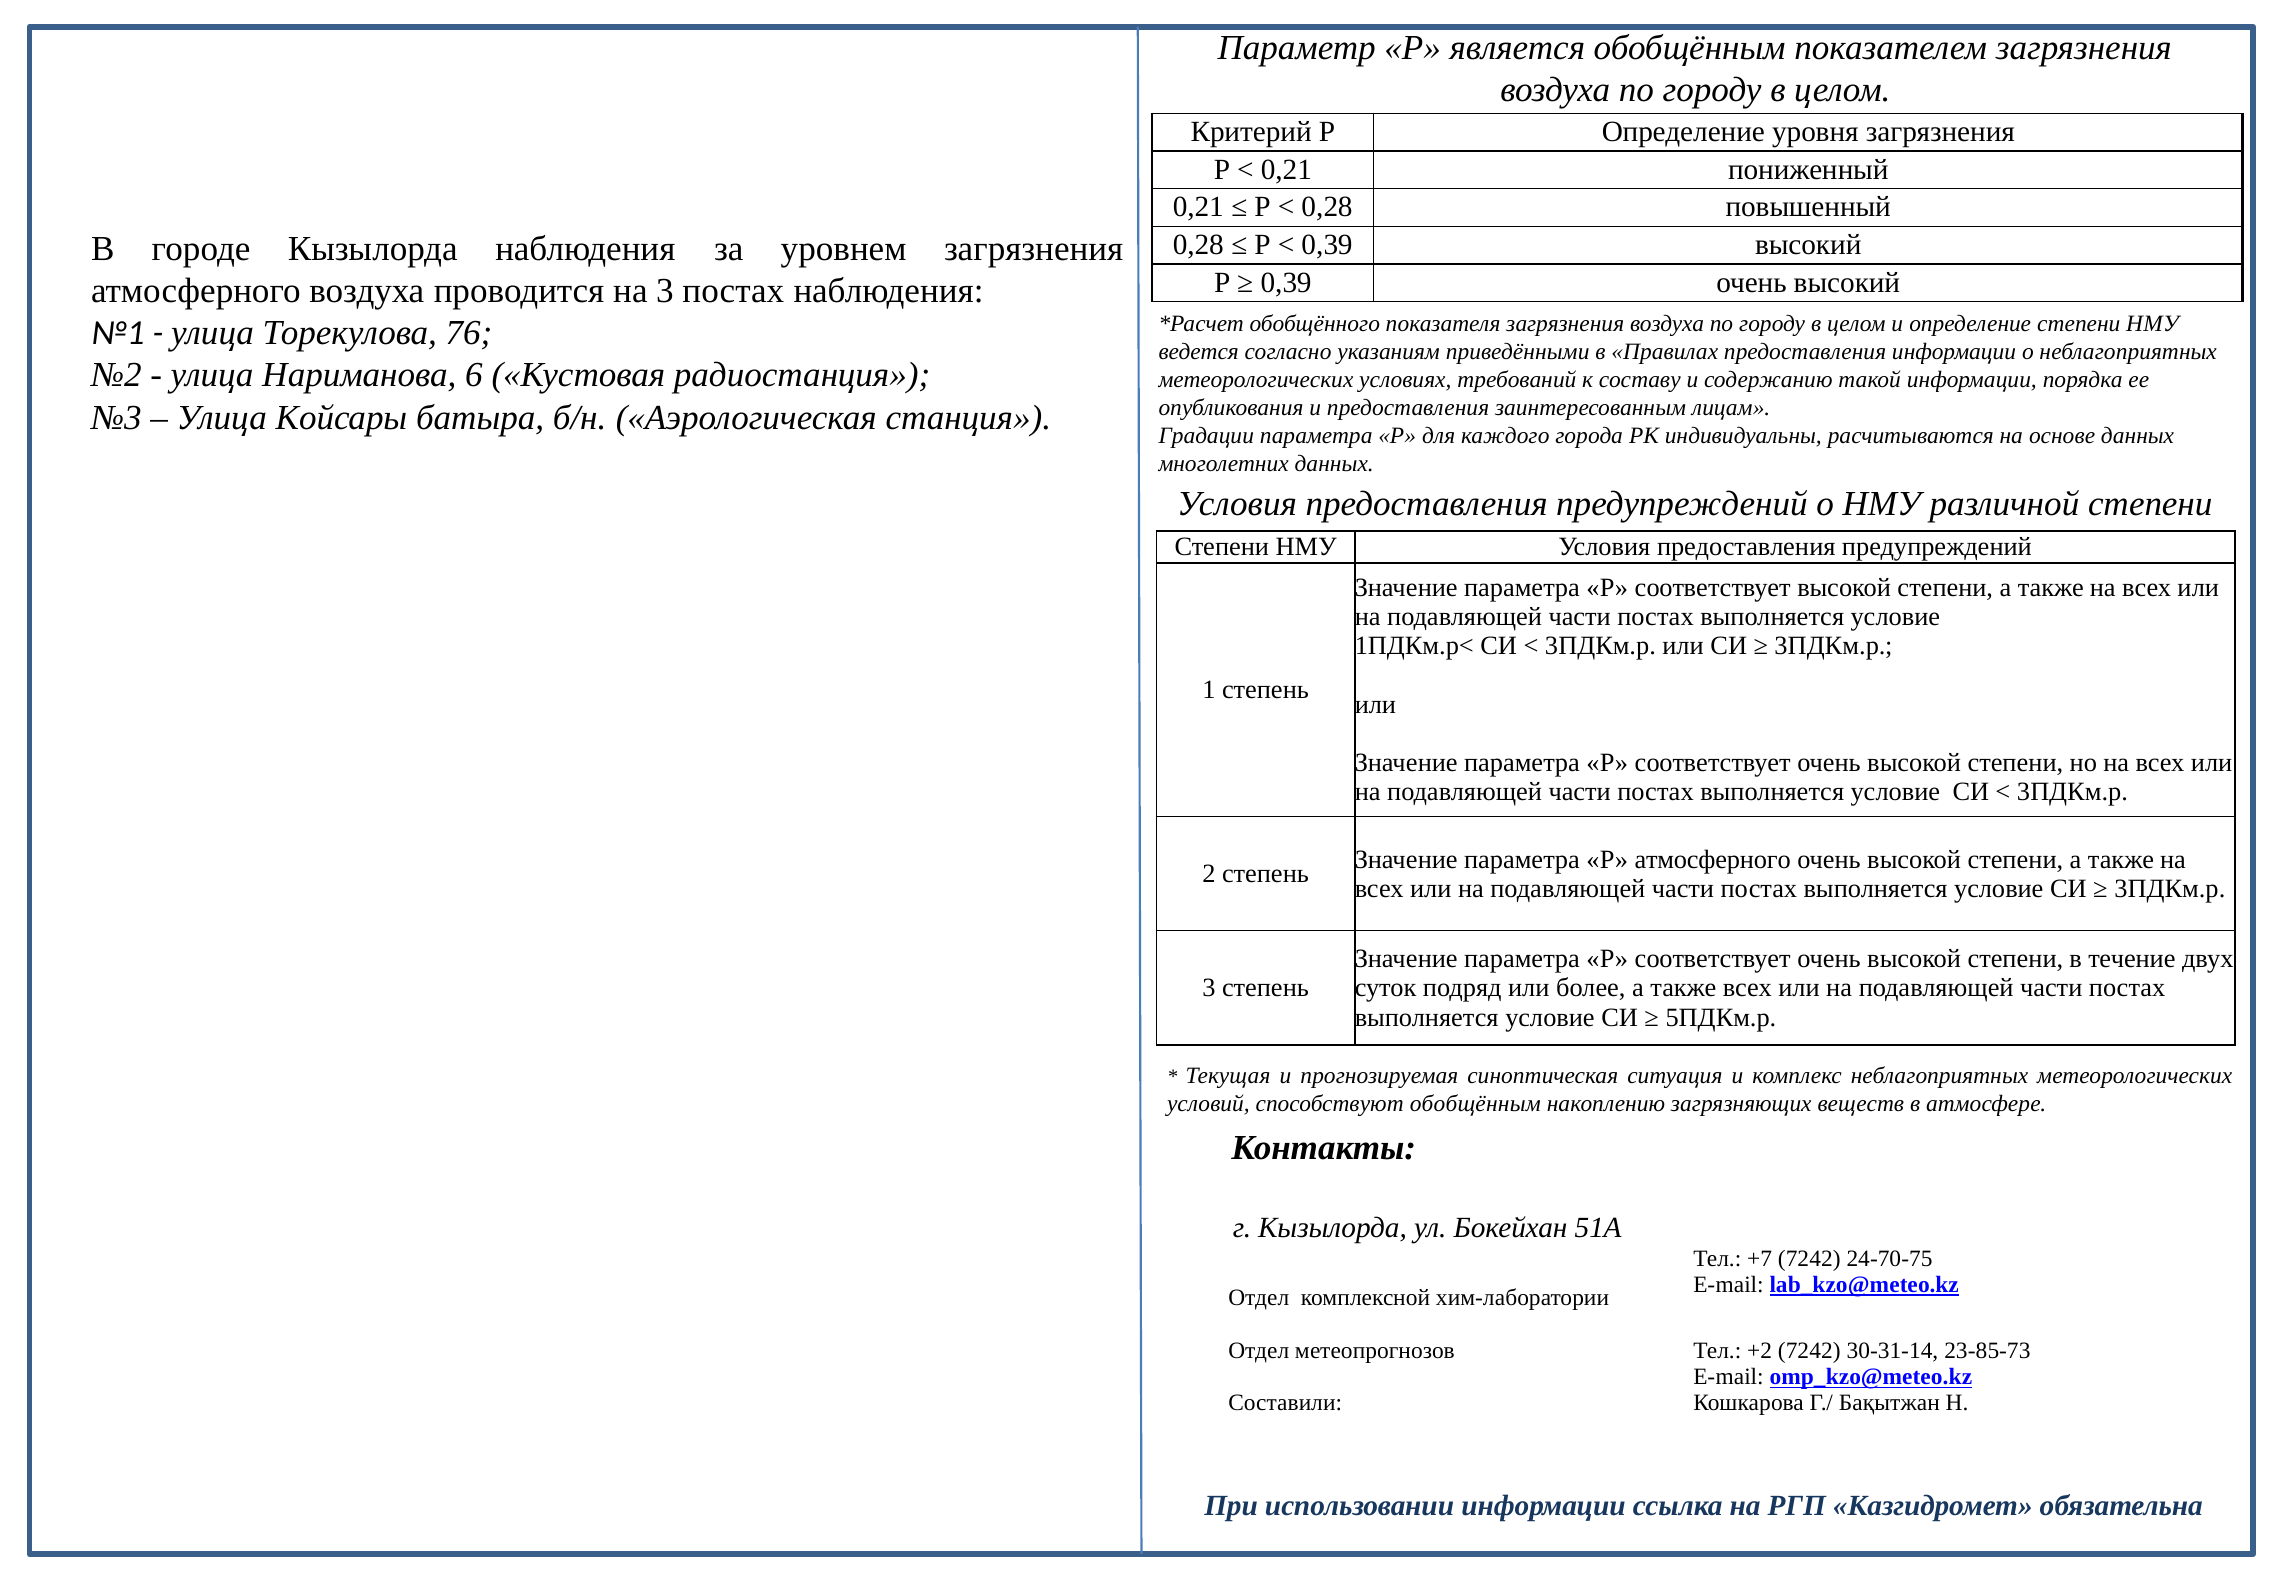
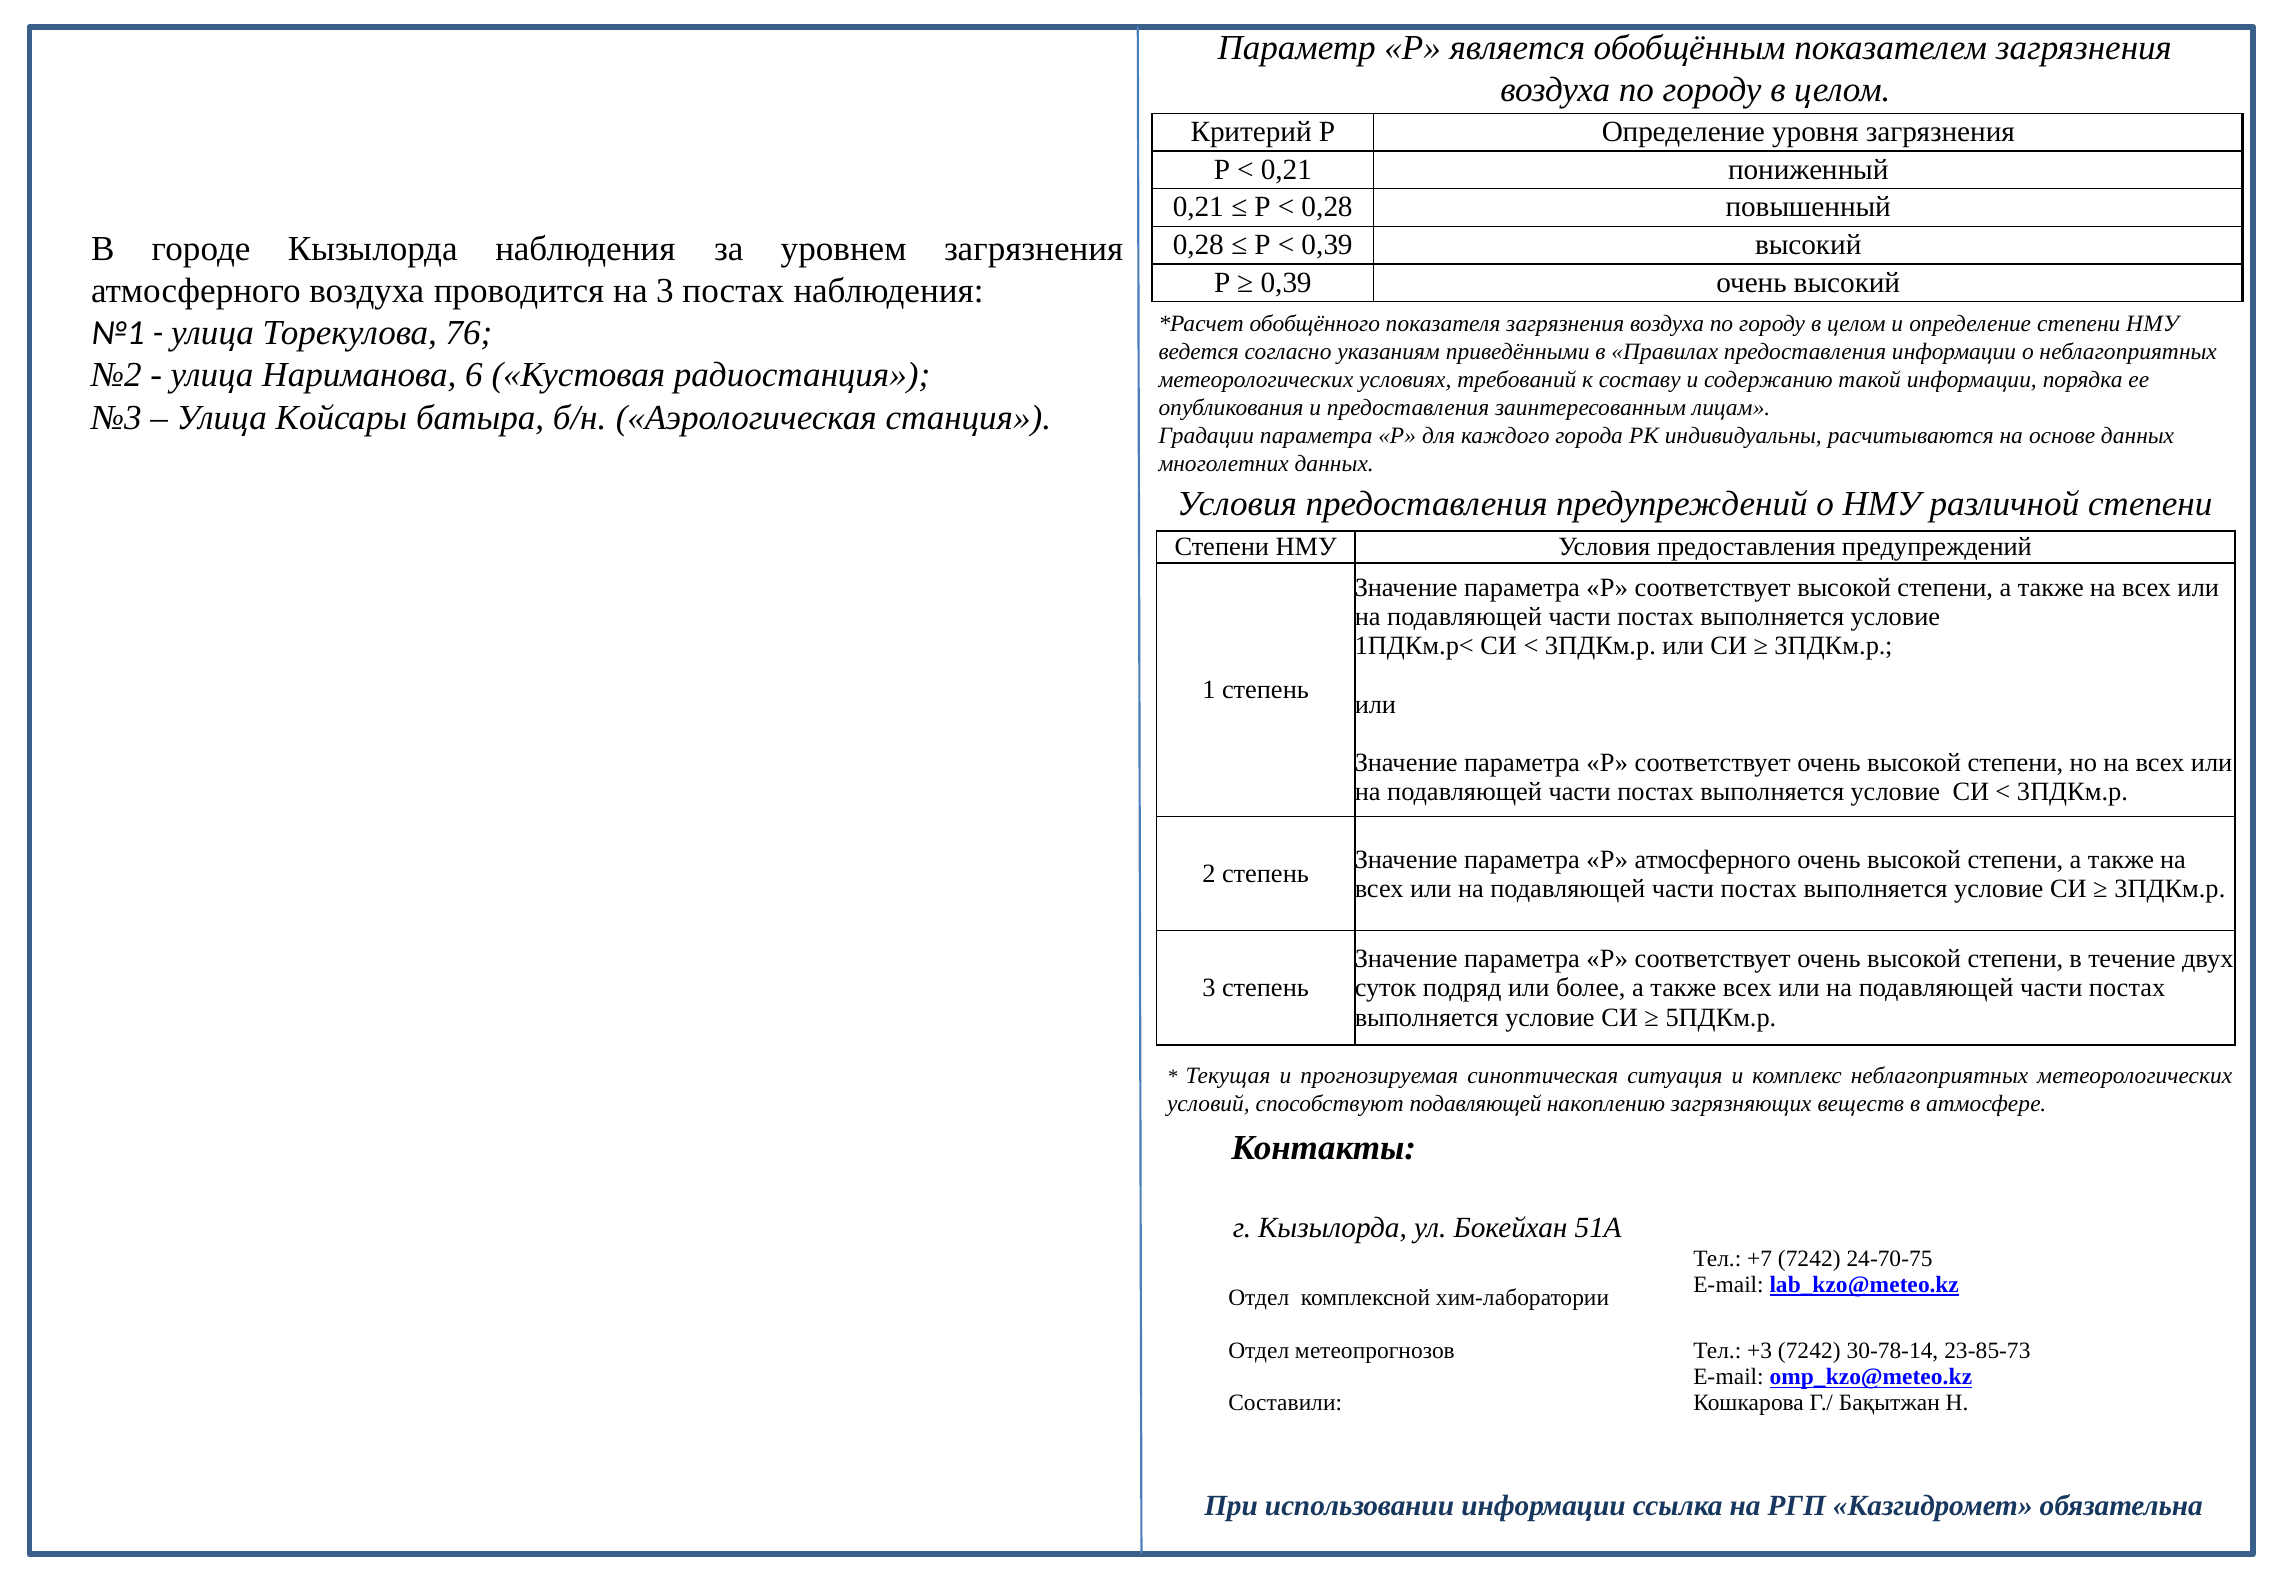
способствуют обобщённым: обобщённым -> подавляющей
+2: +2 -> +3
30-31-14: 30-31-14 -> 30-78-14
